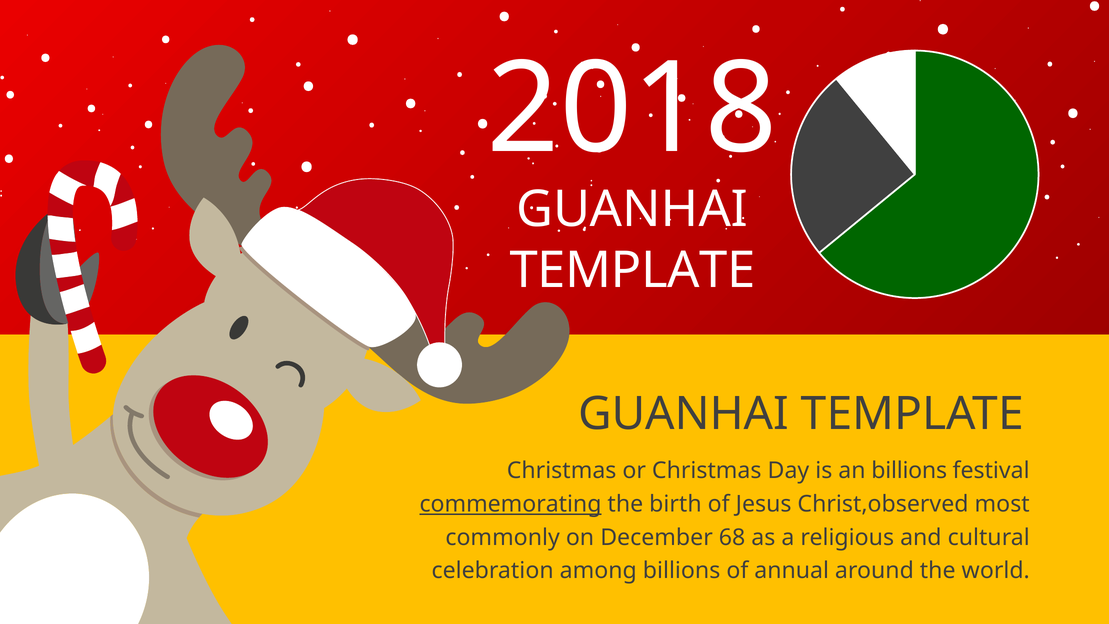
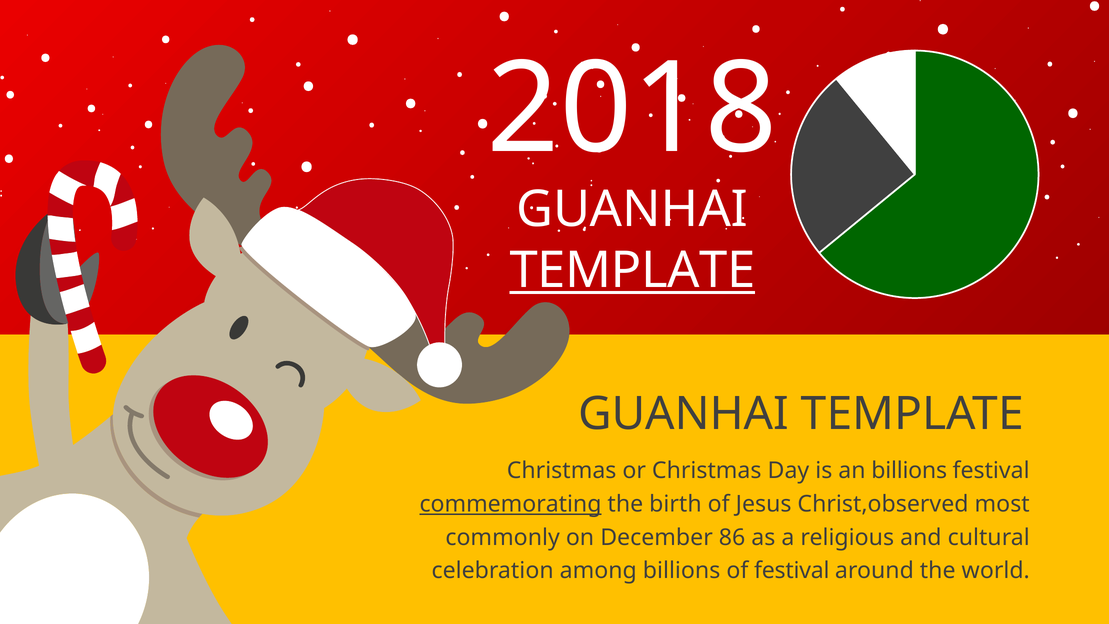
TEMPLATE at (632, 271) underline: none -> present
68: 68 -> 86
of annual: annual -> festival
